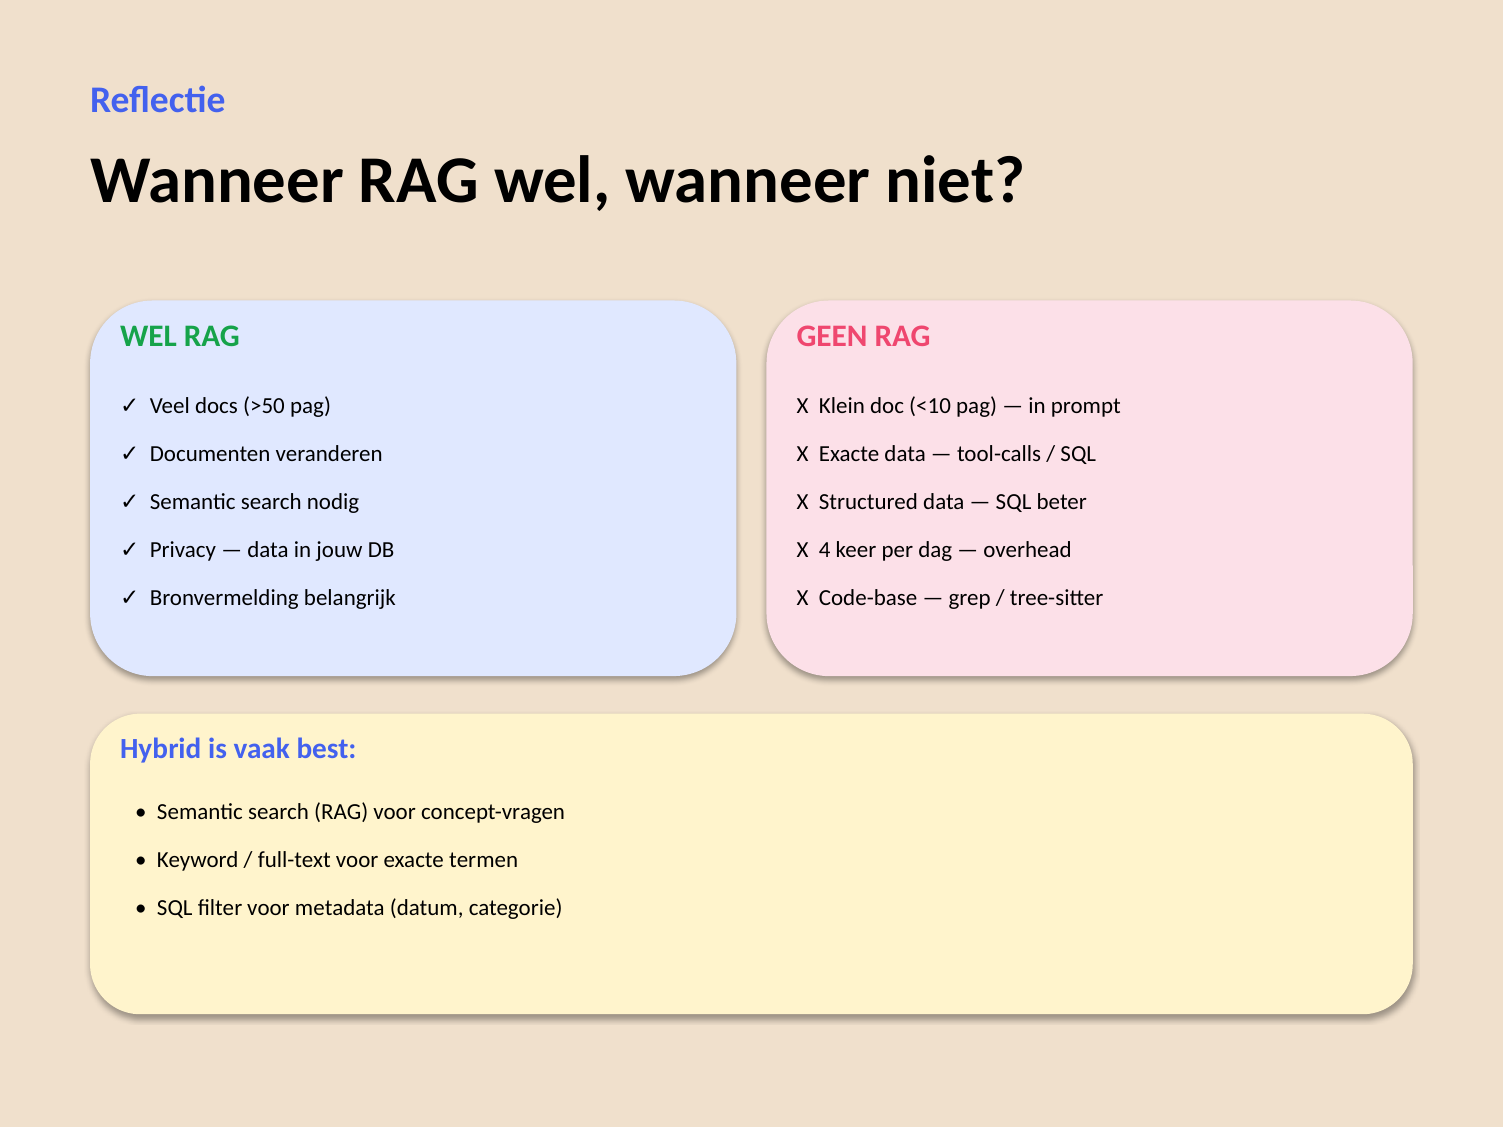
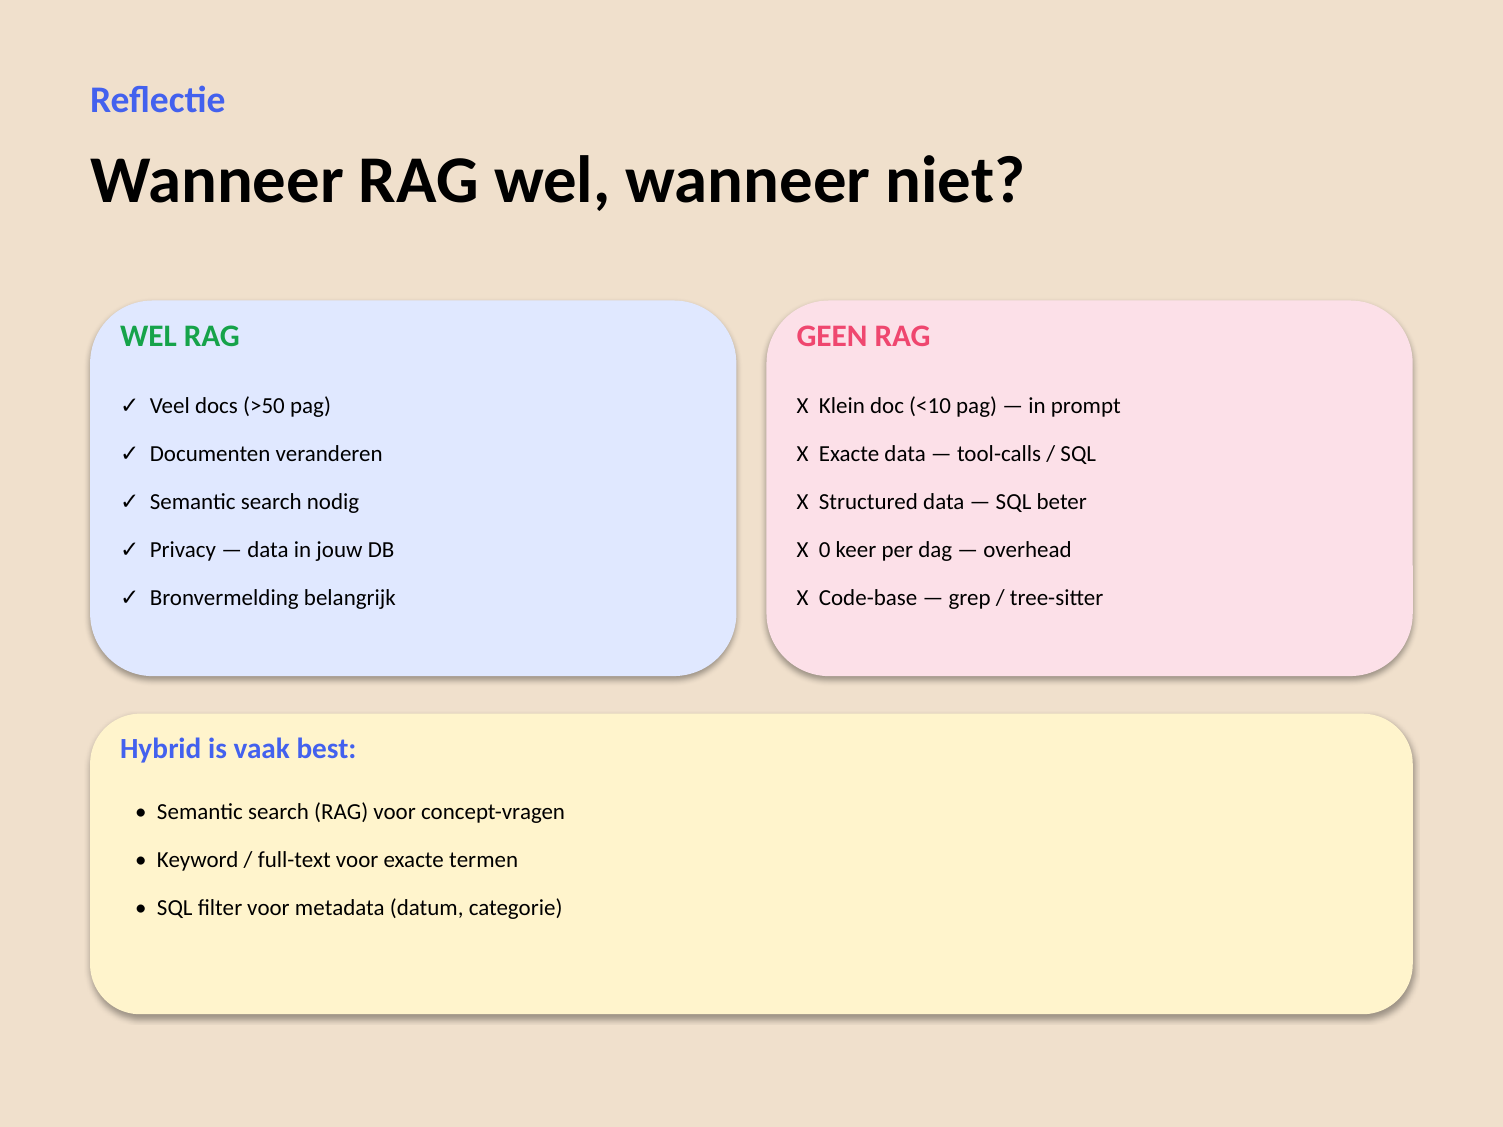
4: 4 -> 0
